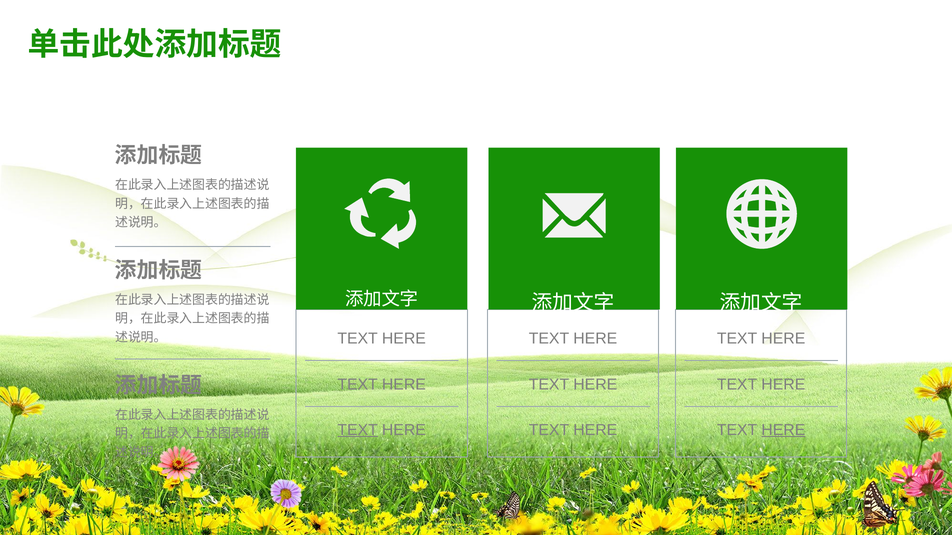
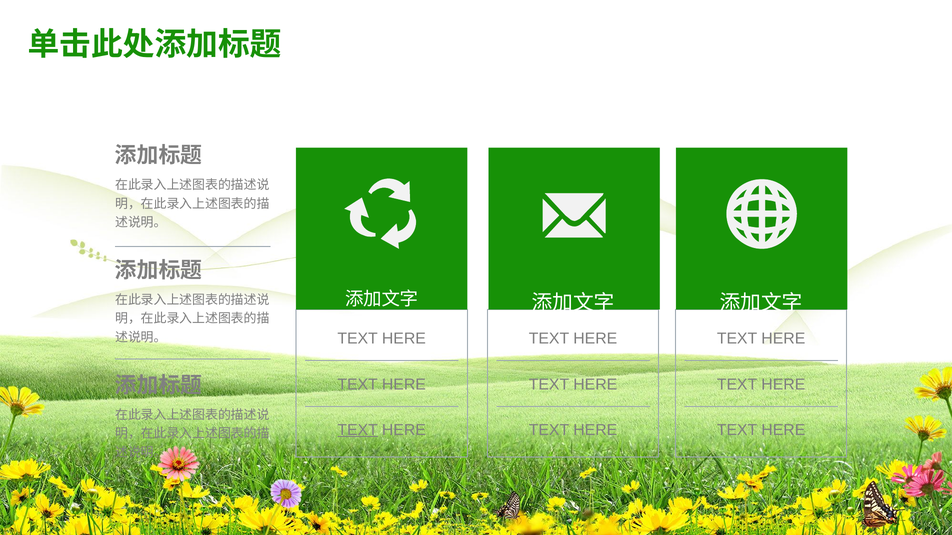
HERE at (783, 430) underline: present -> none
